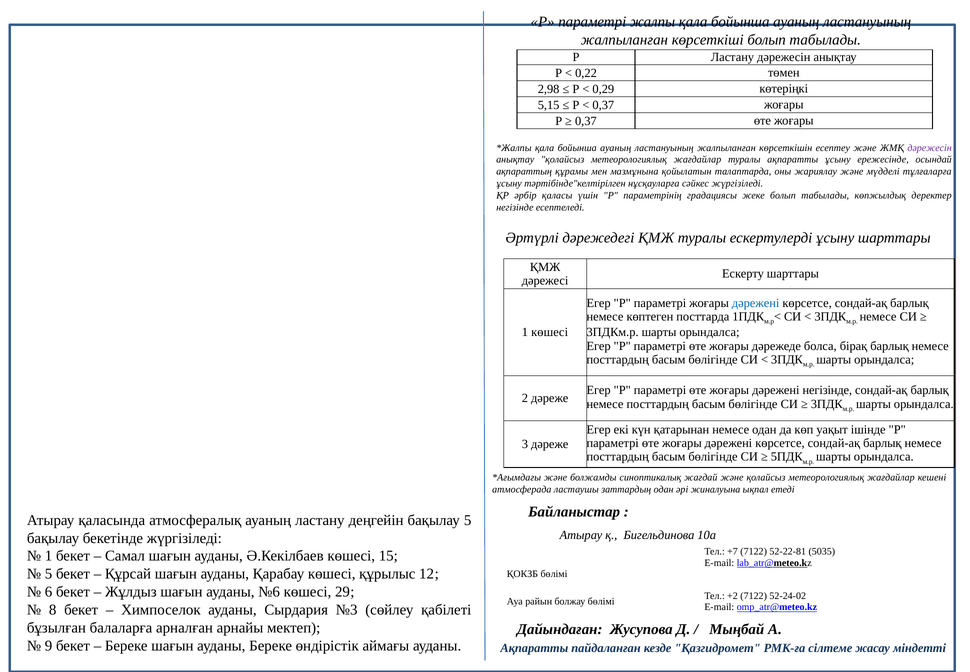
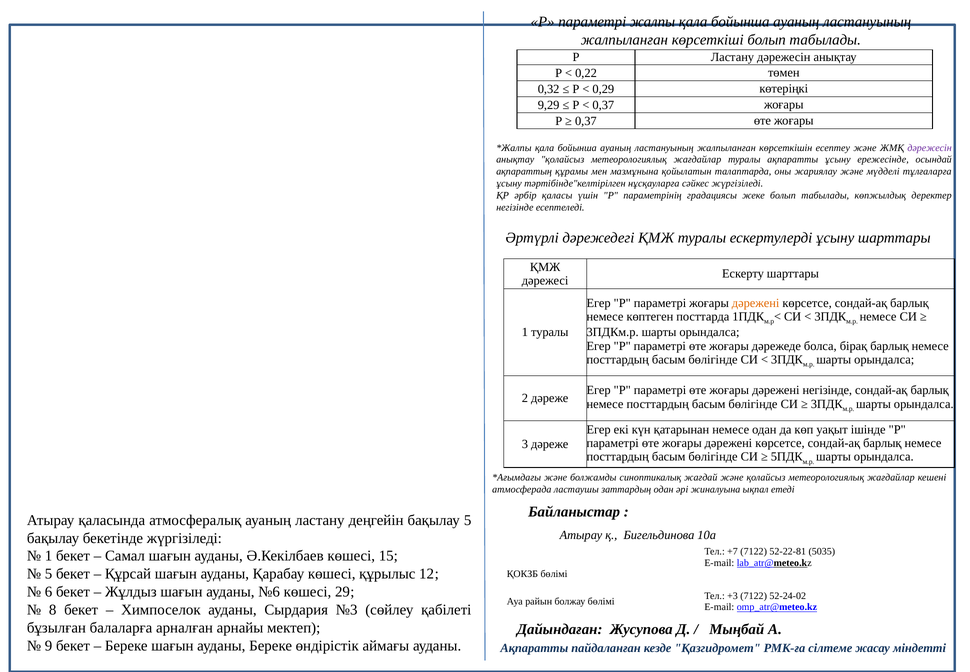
2,98: 2,98 -> 0,32
5,15: 5,15 -> 9,29
дәрежені at (756, 303) colour: blue -> orange
1 көшесі: көшесі -> туралы
+2: +2 -> +3
